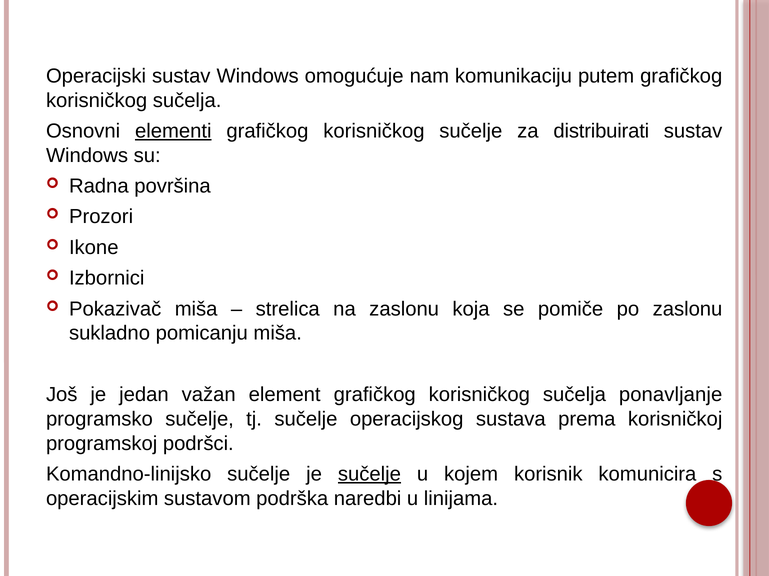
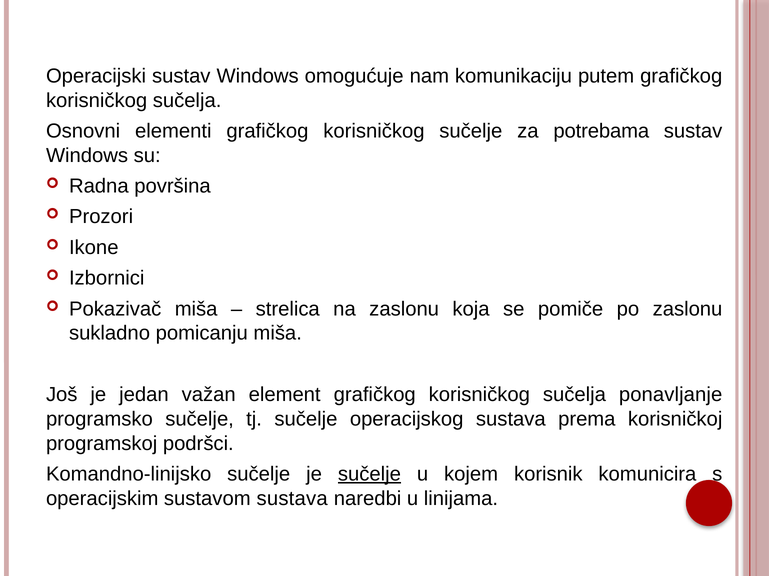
elementi underline: present -> none
distribuirati: distribuirati -> potrebama
sustavom podrška: podrška -> sustava
